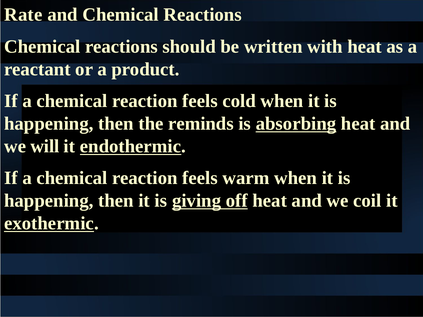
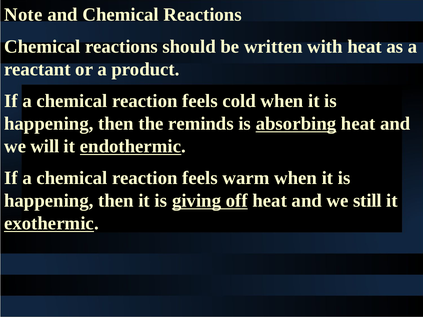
Rate: Rate -> Note
coil: coil -> still
